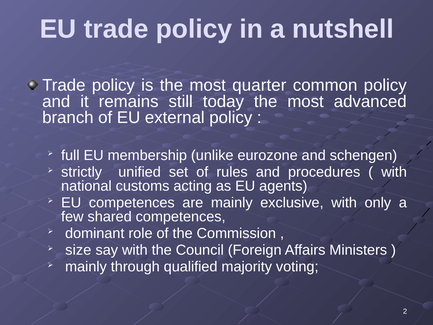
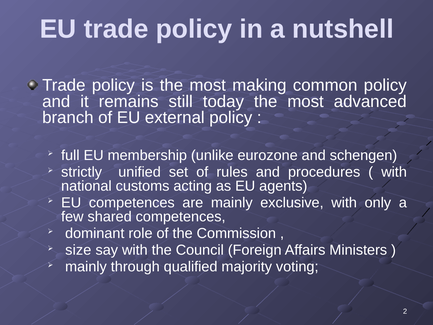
quarter: quarter -> making
